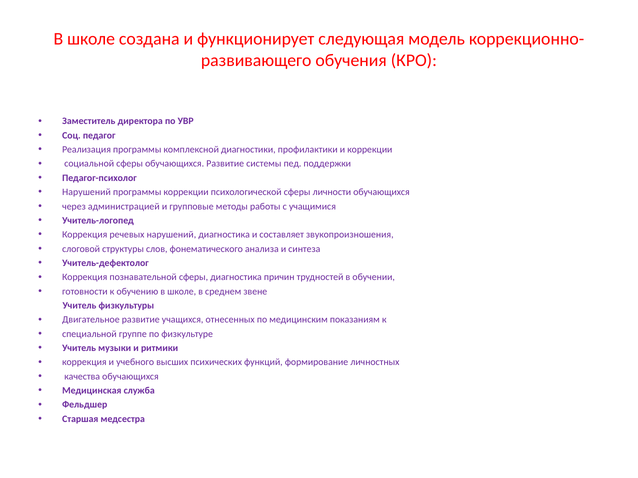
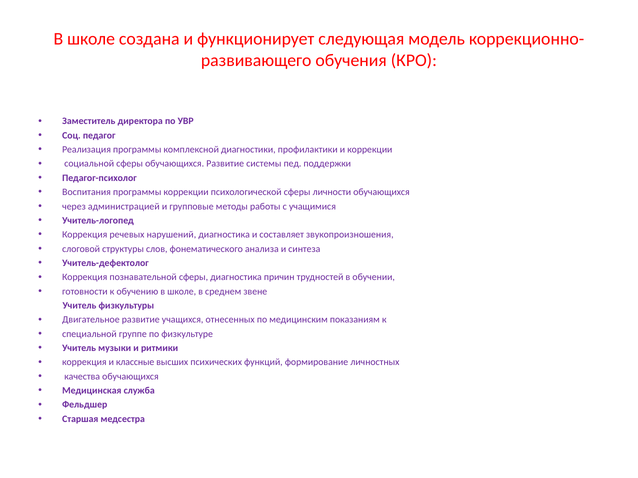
Нарушений at (87, 192): Нарушений -> Воспитания
учебного: учебного -> классные
